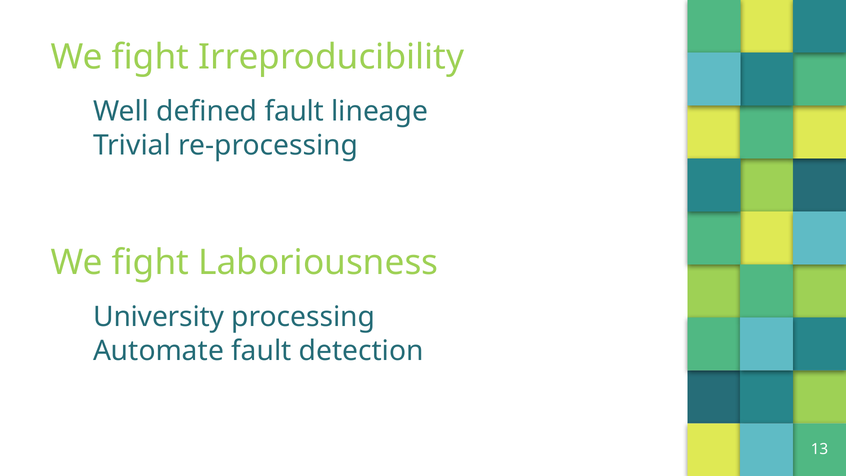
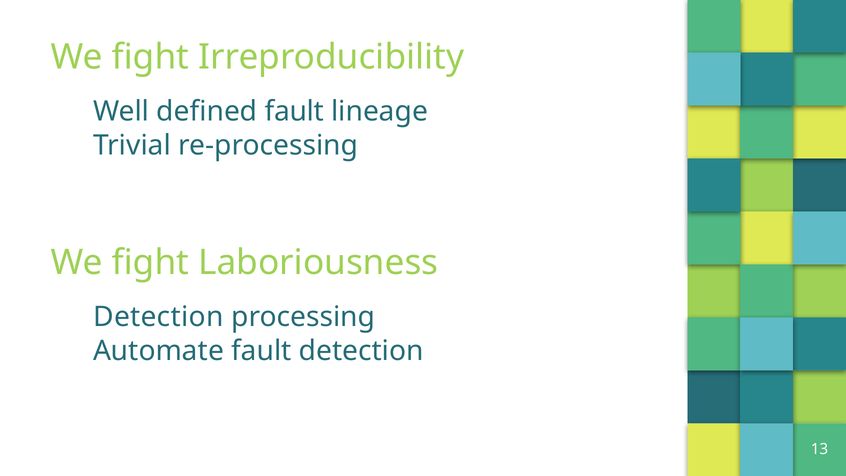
University at (159, 317): University -> Detection
